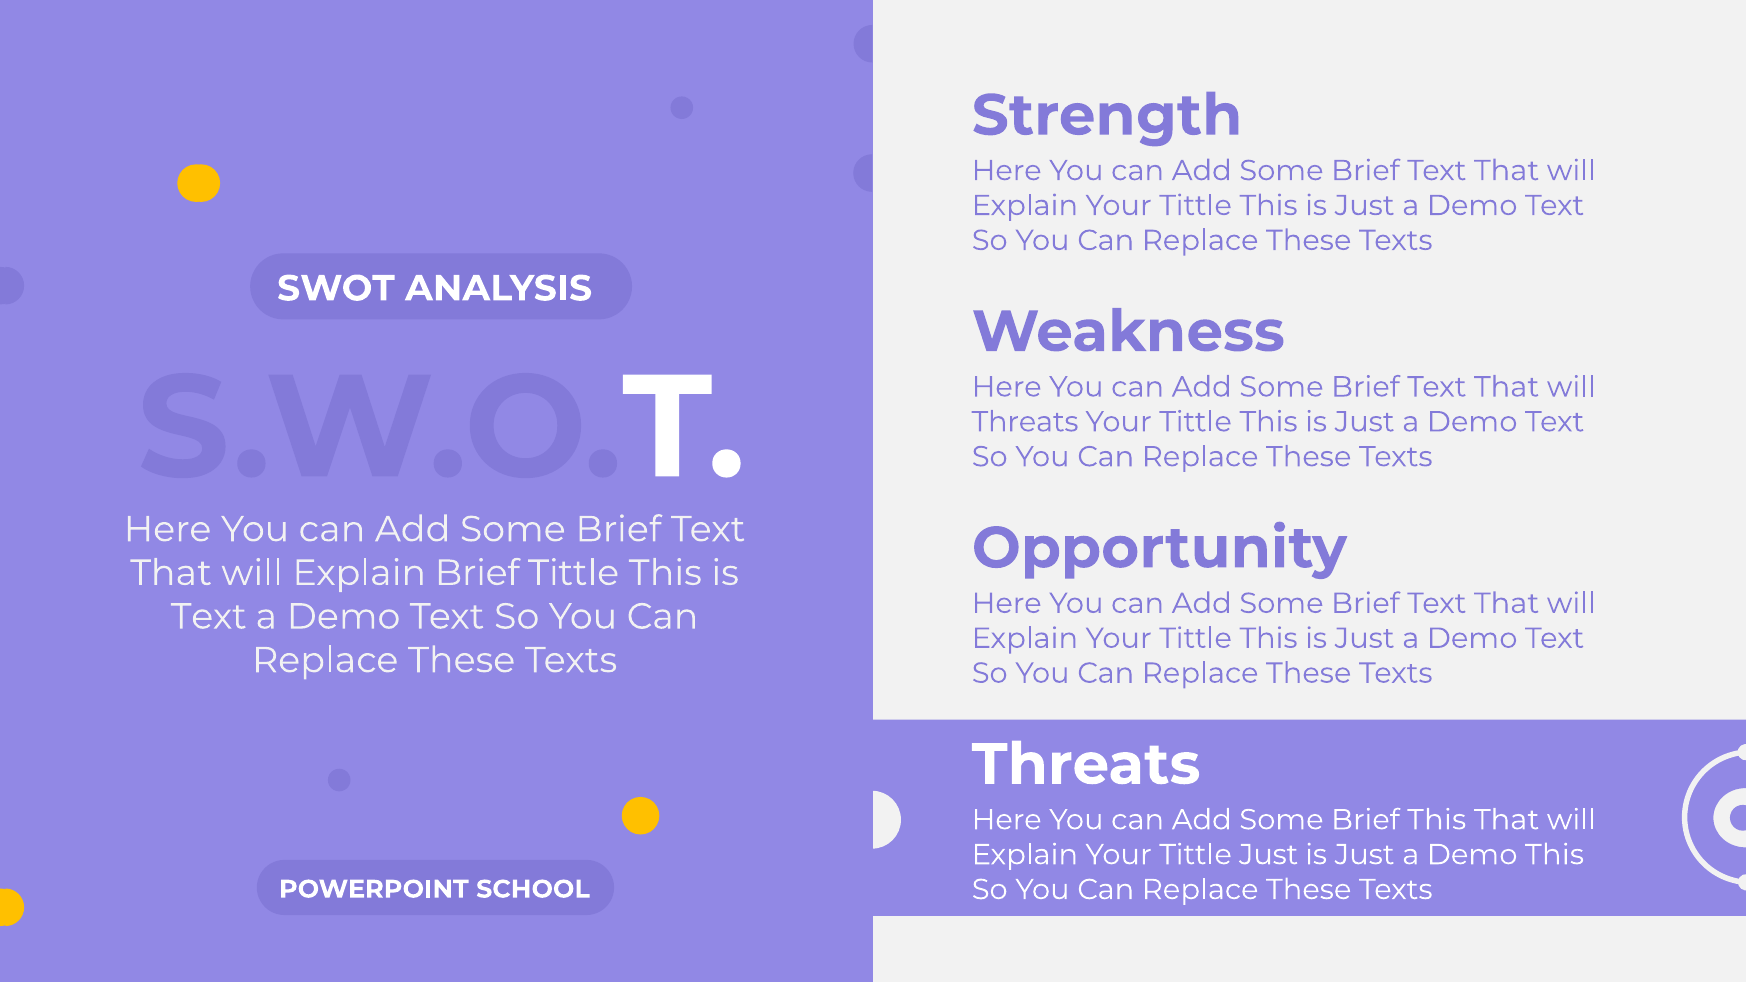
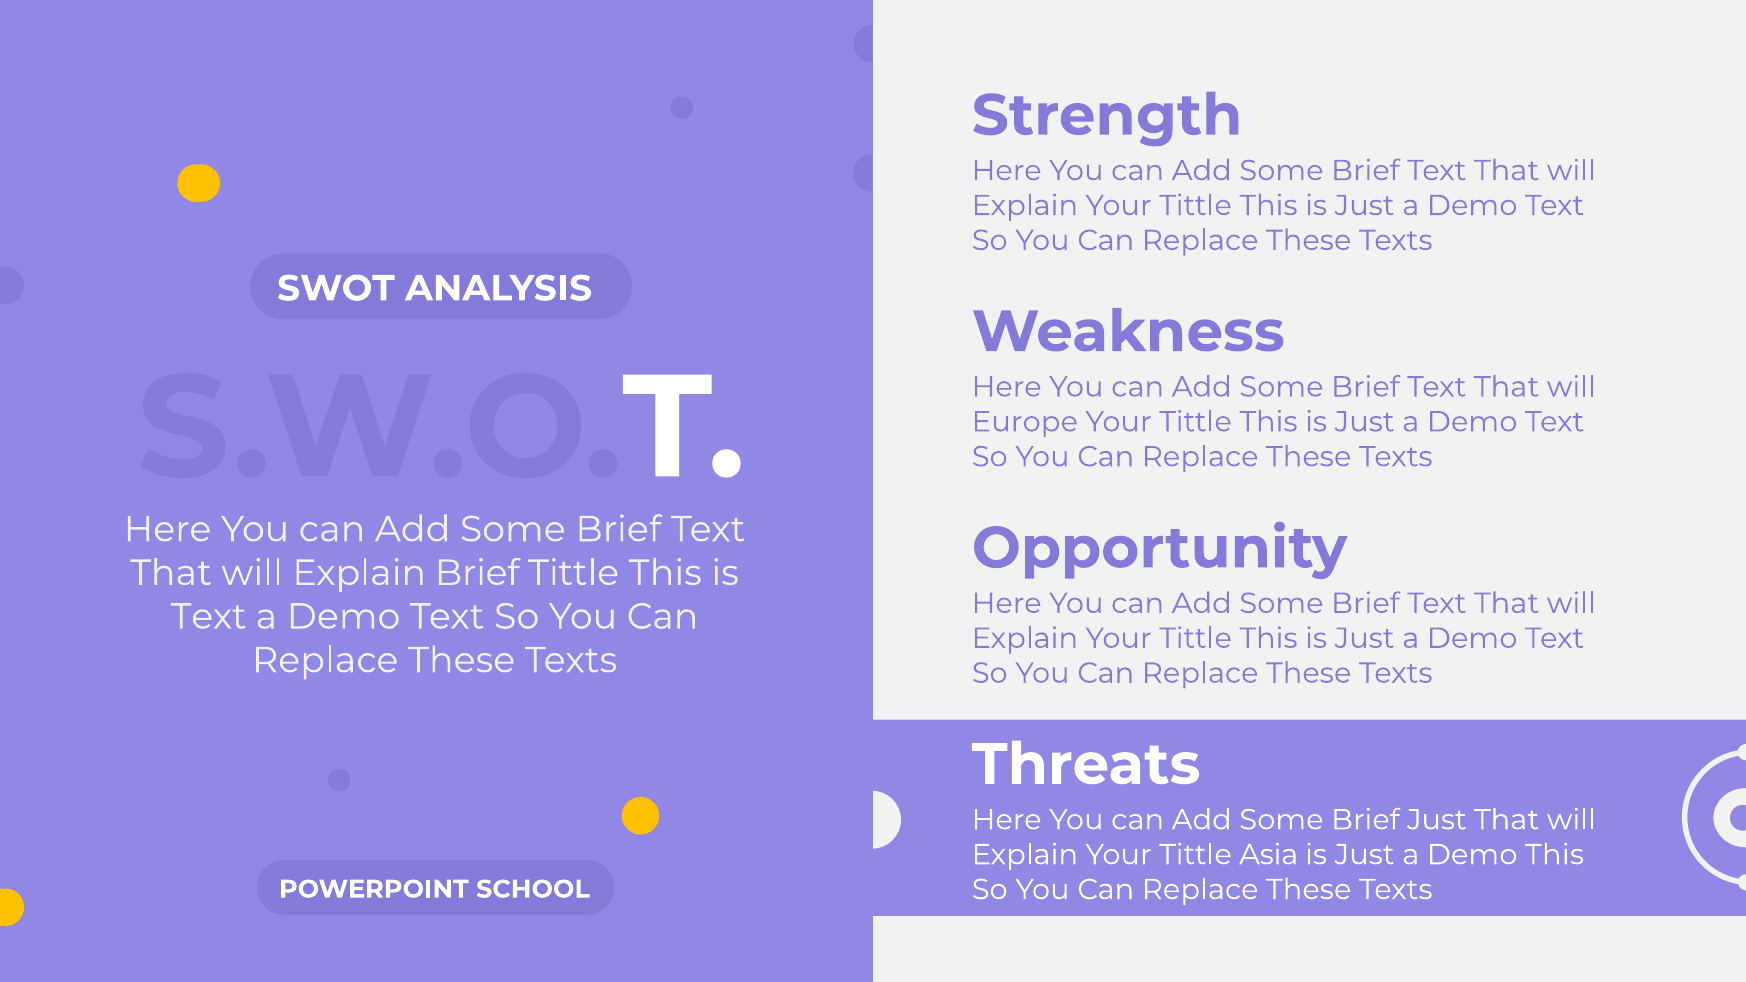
Threats at (1025, 422): Threats -> Europe
Brief This: This -> Just
Tittle Just: Just -> Asia
